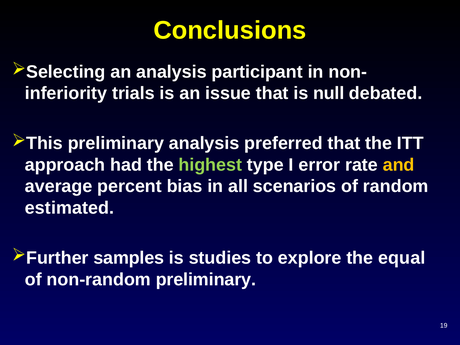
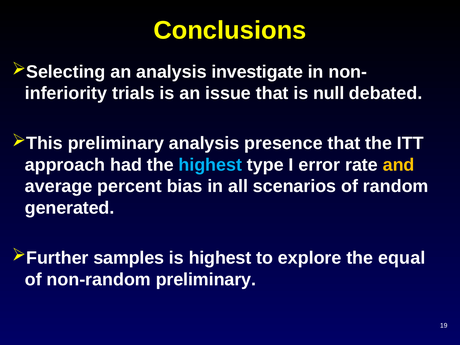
participant: participant -> investigate
preferred: preferred -> presence
highest at (210, 165) colour: light green -> light blue
estimated: estimated -> generated
is studies: studies -> highest
